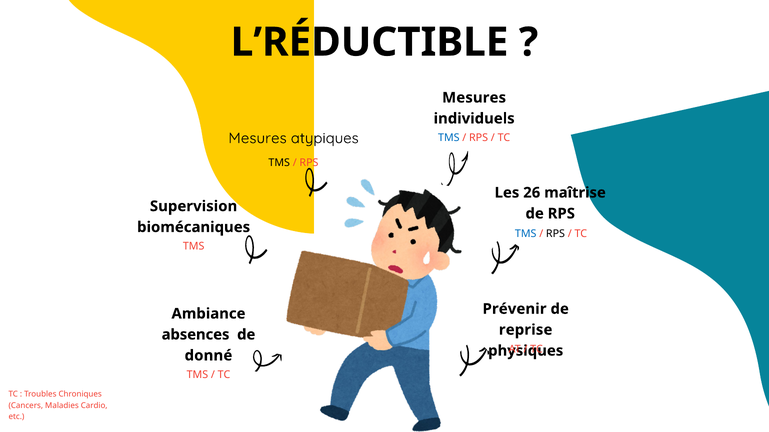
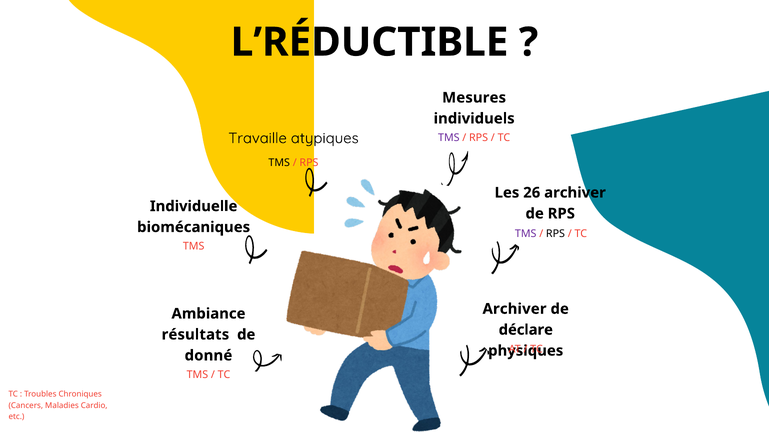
Mesures at (257, 138): Mesures -> Travaille
TMS at (449, 138) colour: blue -> purple
26 maîtrise: maîtrise -> archiver
Supervision: Supervision -> Individuelle
TMS at (526, 234) colour: blue -> purple
Prévenir at (515, 309): Prévenir -> Archiver
reprise: reprise -> déclare
absences: absences -> résultats
